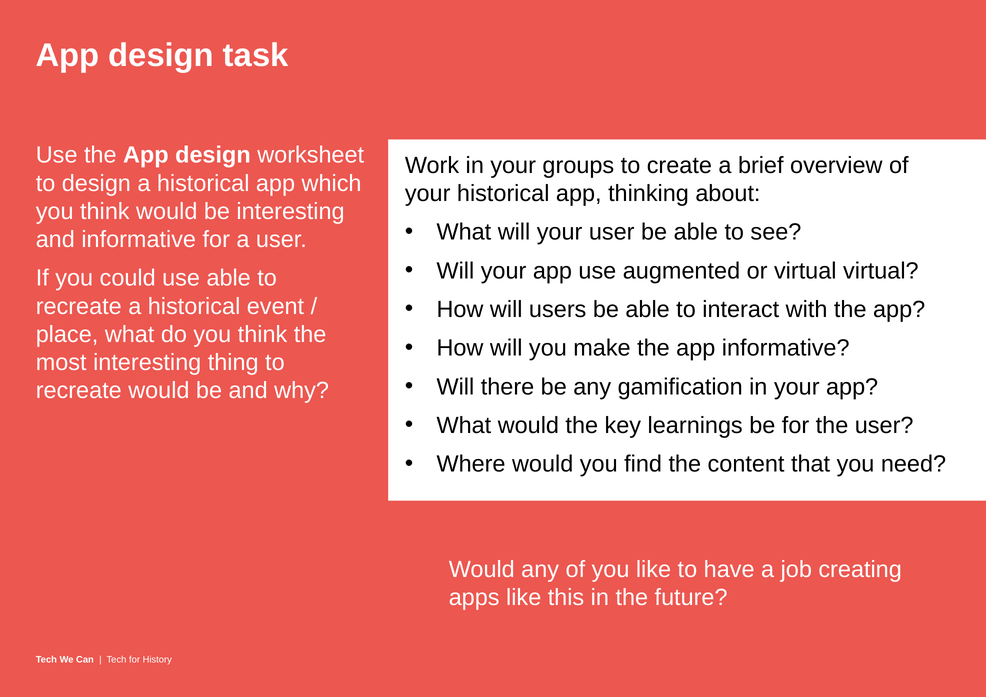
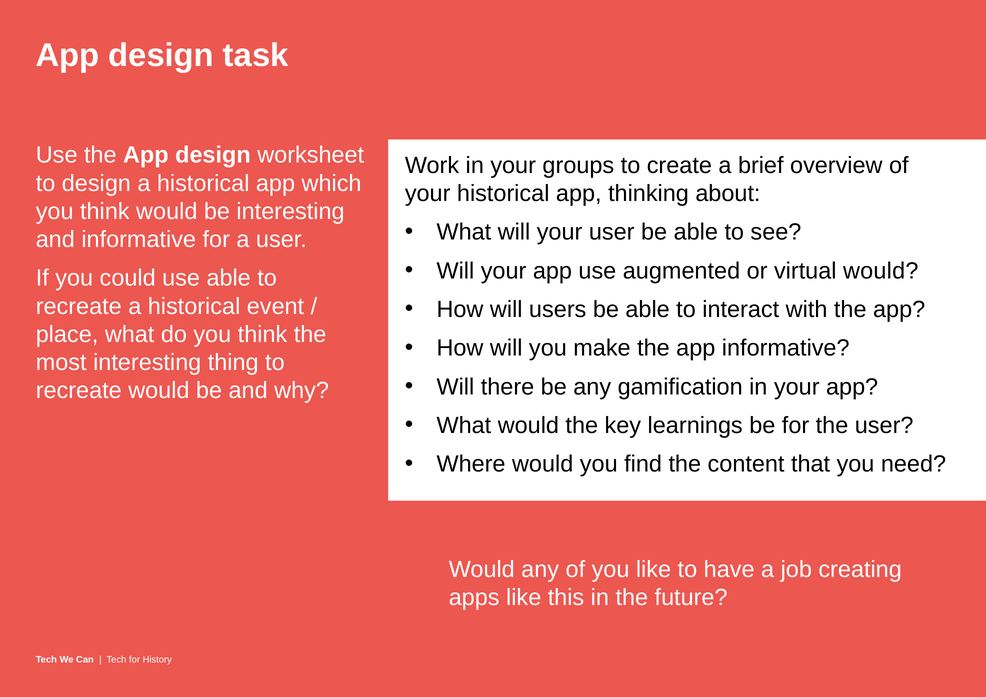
virtual virtual: virtual -> would
